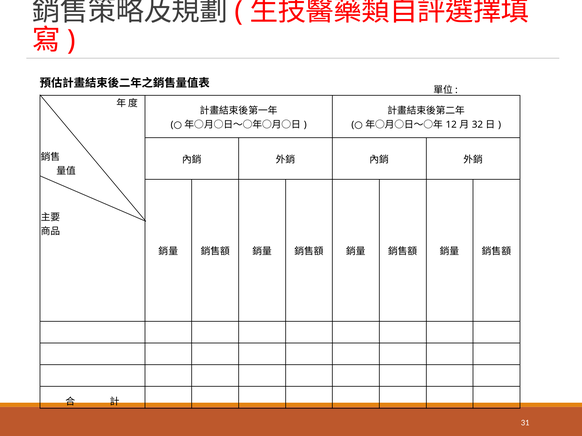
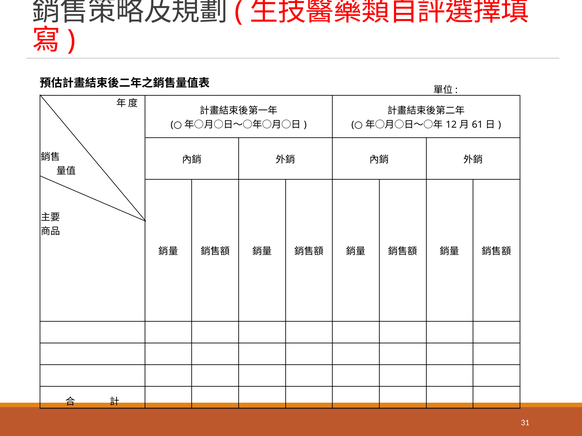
32: 32 -> 61
